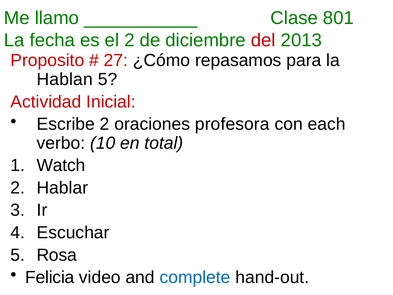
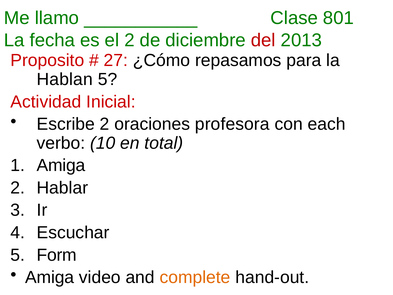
Watch at (61, 165): Watch -> Amiga
Rosa: Rosa -> Form
Felicia at (50, 277): Felicia -> Amiga
complete colour: blue -> orange
